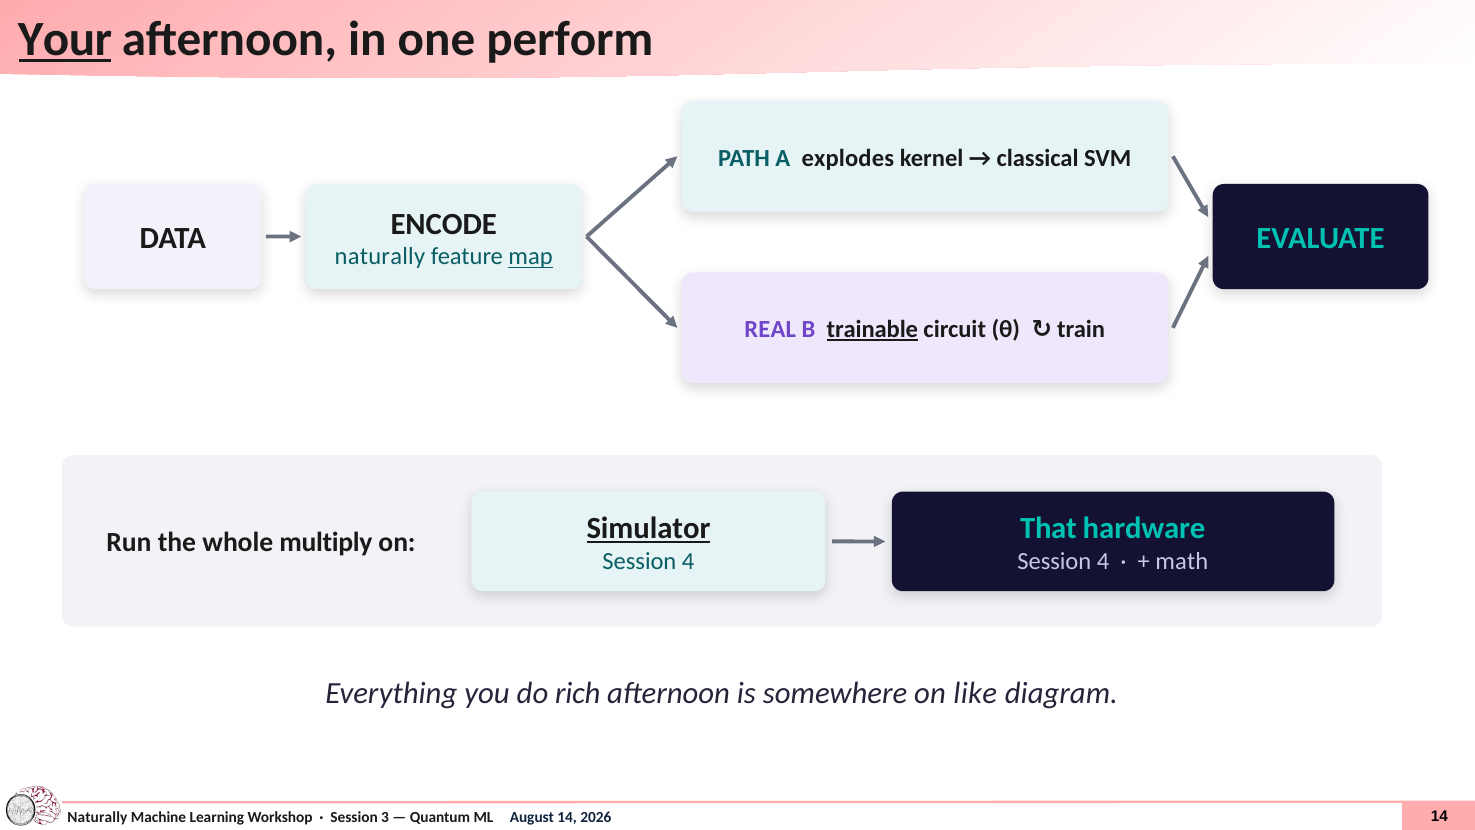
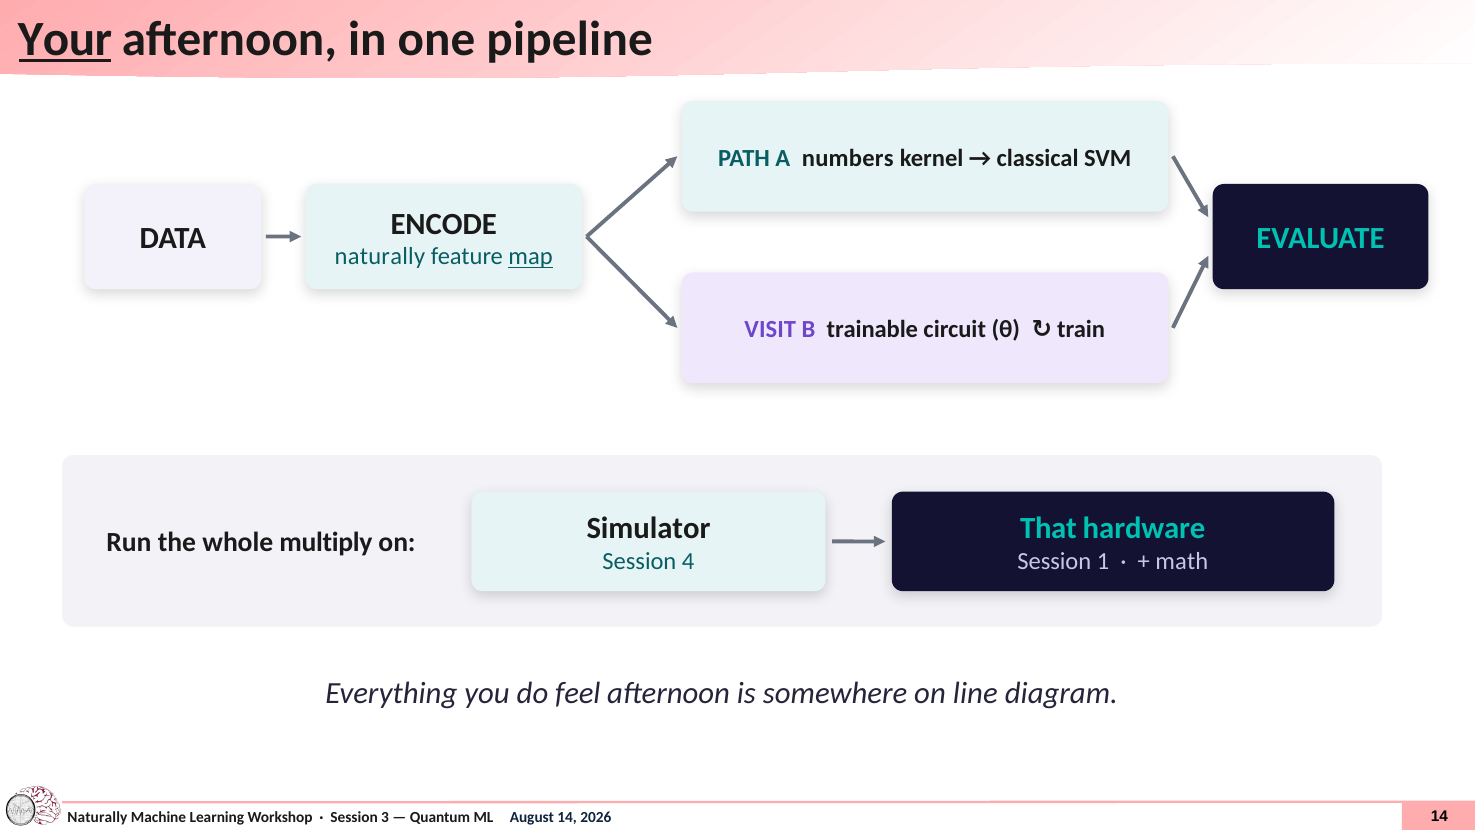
perform: perform -> pipeline
explodes: explodes -> numbers
REAL: REAL -> VISIT
trainable underline: present -> none
Simulator underline: present -> none
4 at (1103, 561): 4 -> 1
rich: rich -> feel
like: like -> line
